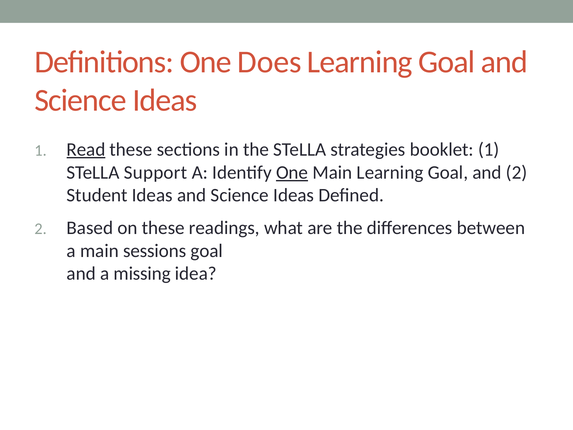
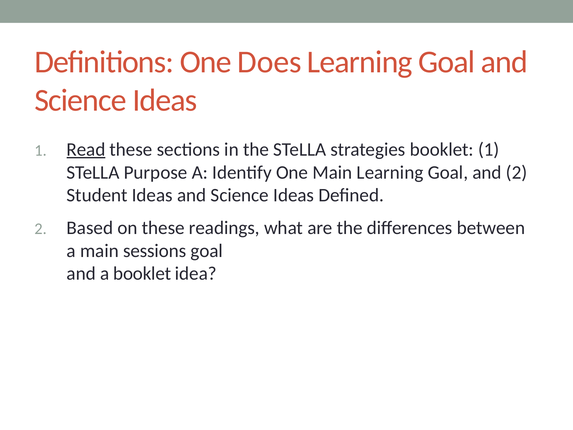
Support: Support -> Purpose
One at (292, 172) underline: present -> none
a missing: missing -> booklet
